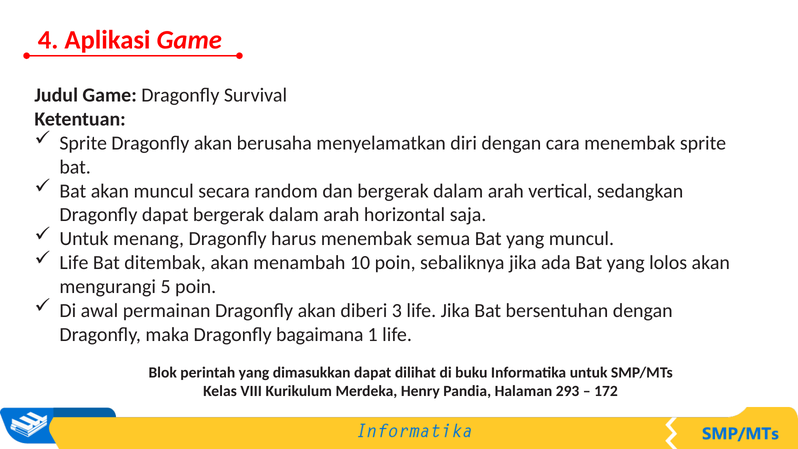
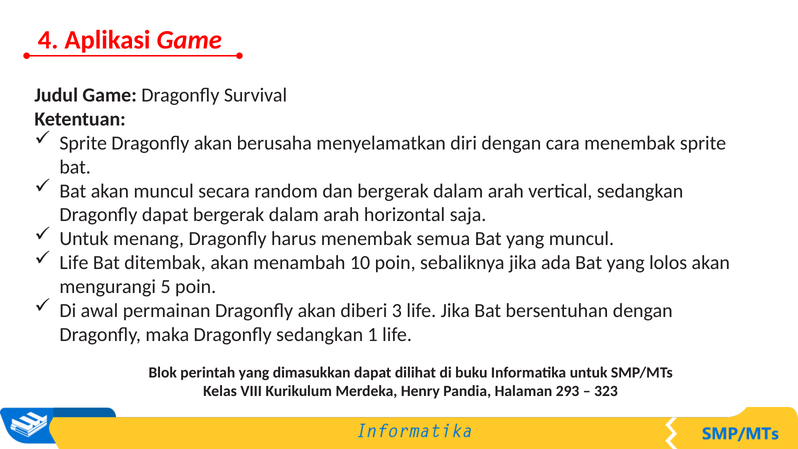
Dragonfly bagaimana: bagaimana -> sedangkan
172: 172 -> 323
